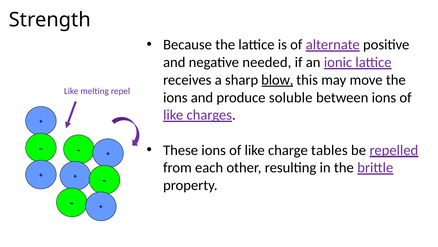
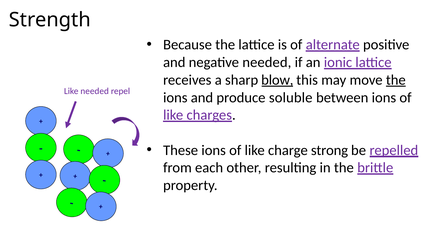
the at (396, 80) underline: none -> present
Like melting: melting -> needed
tables: tables -> strong
